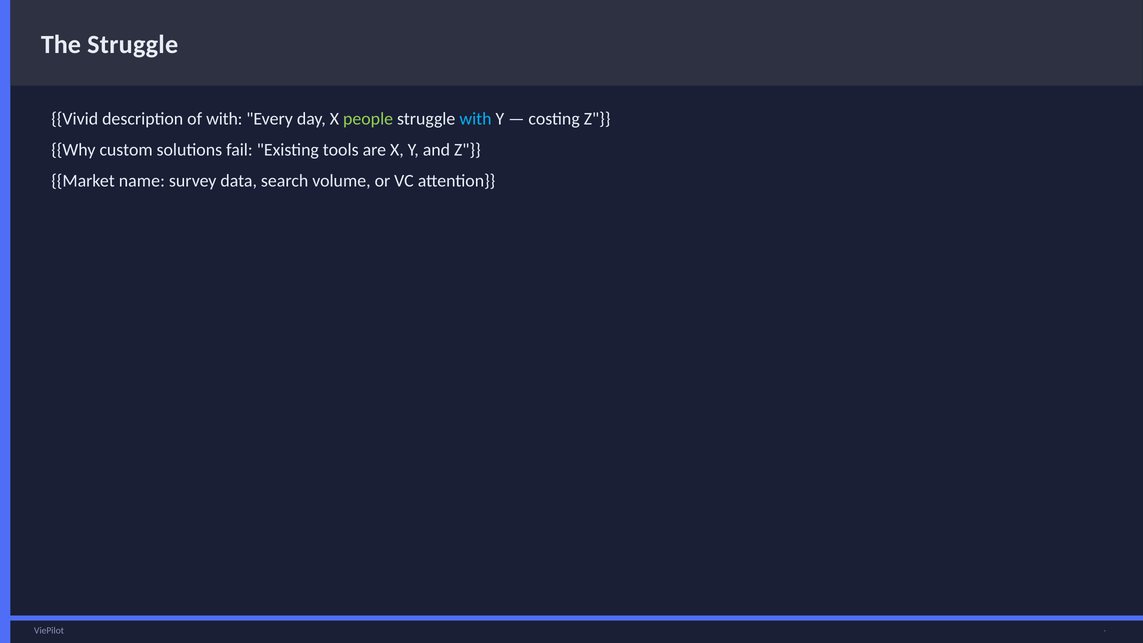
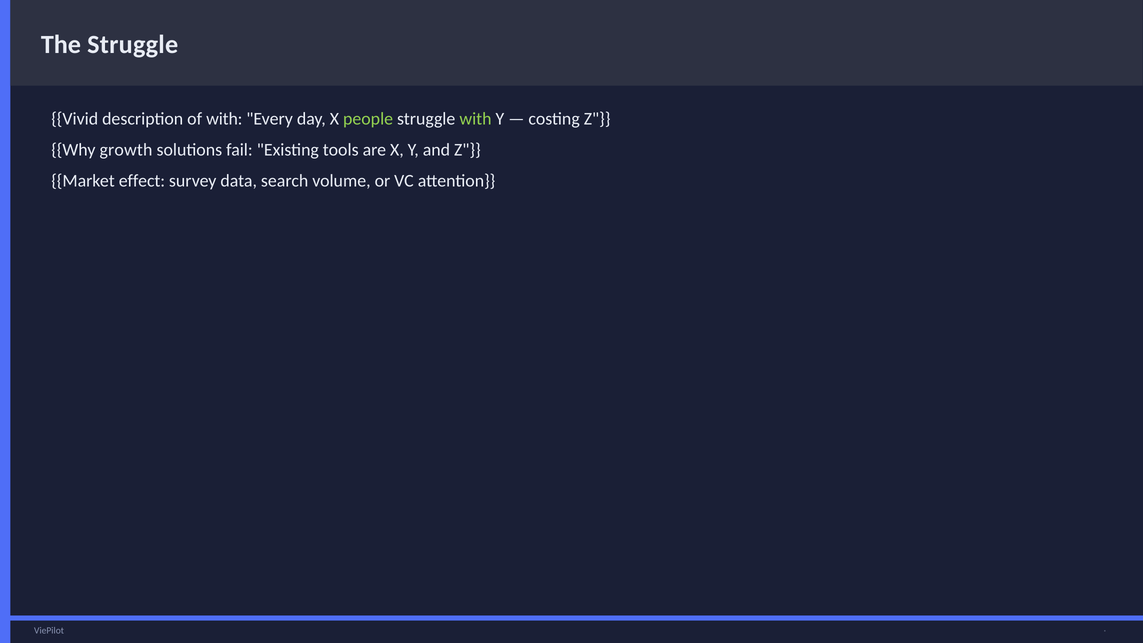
with at (475, 119) colour: light blue -> light green
custom: custom -> growth
name: name -> effect
